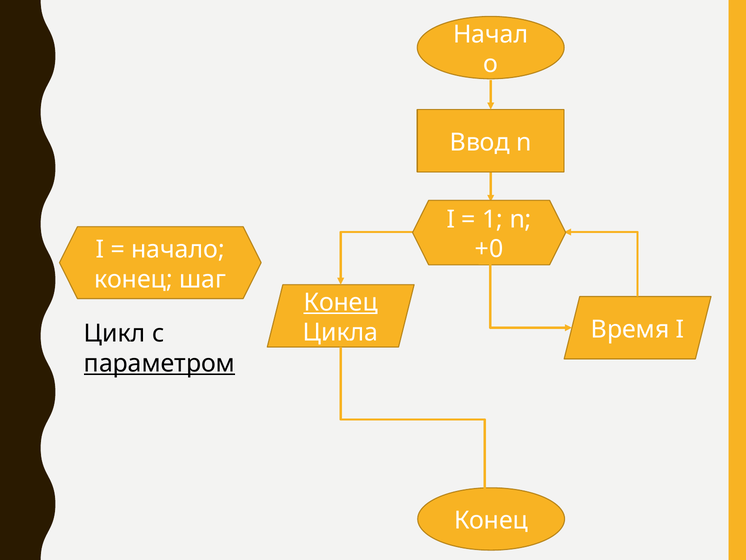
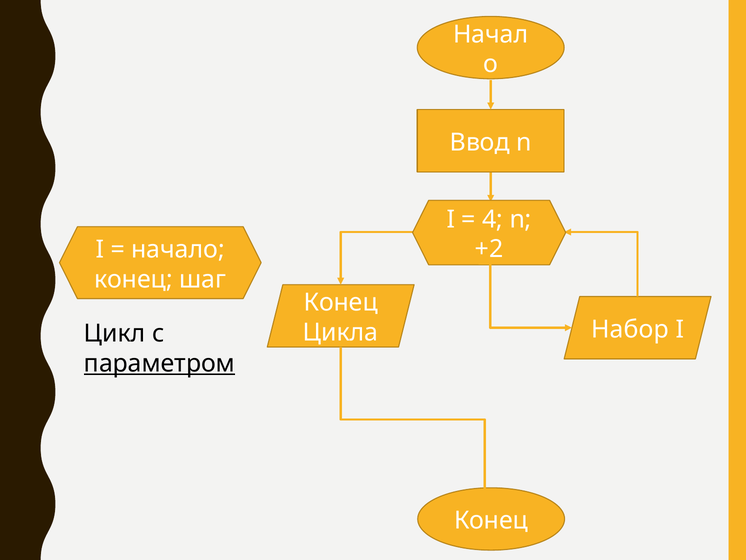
1: 1 -> 4
+0: +0 -> +2
Конец at (341, 302) underline: present -> none
Время: Время -> Набор
